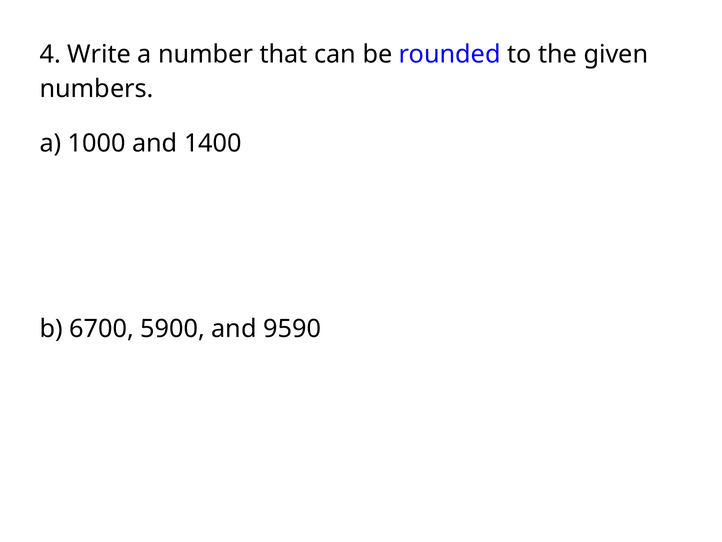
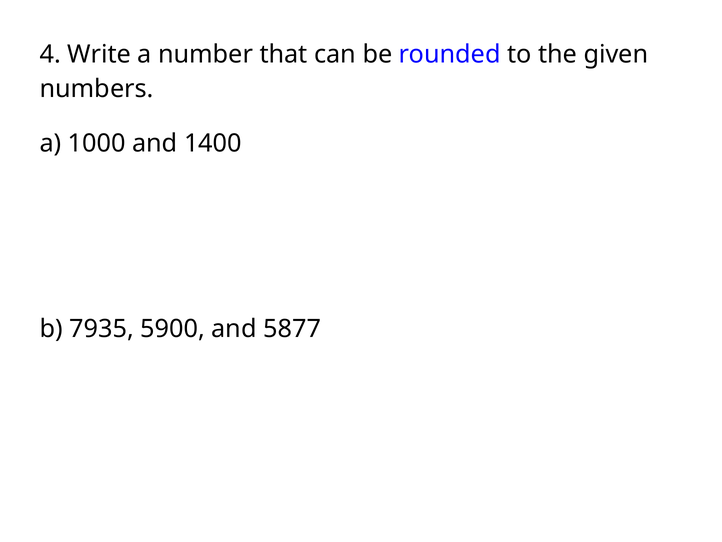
6700: 6700 -> 7935
9590: 9590 -> 5877
